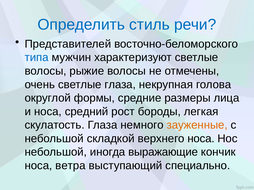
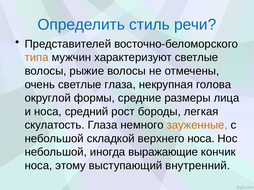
типа colour: blue -> orange
ветра: ветра -> этому
специально: специально -> внутренний
